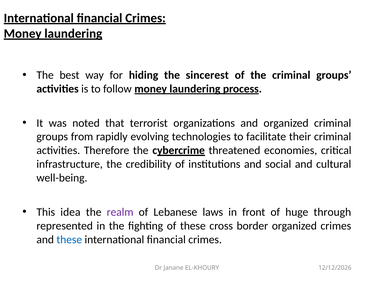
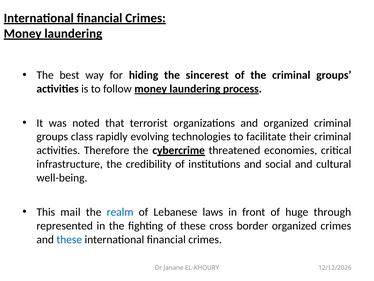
from: from -> class
idea: idea -> mail
realm colour: purple -> blue
